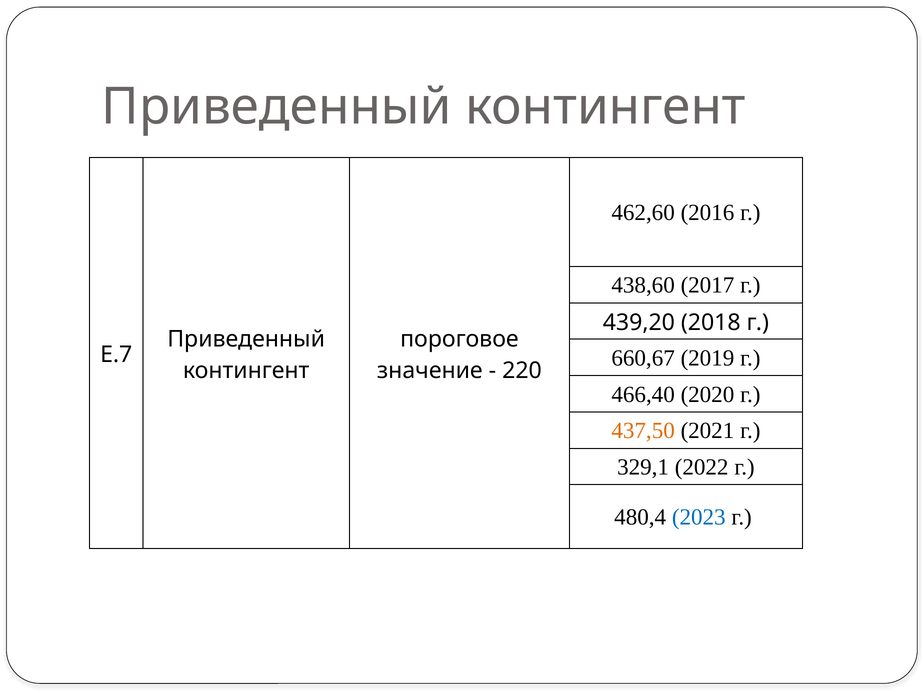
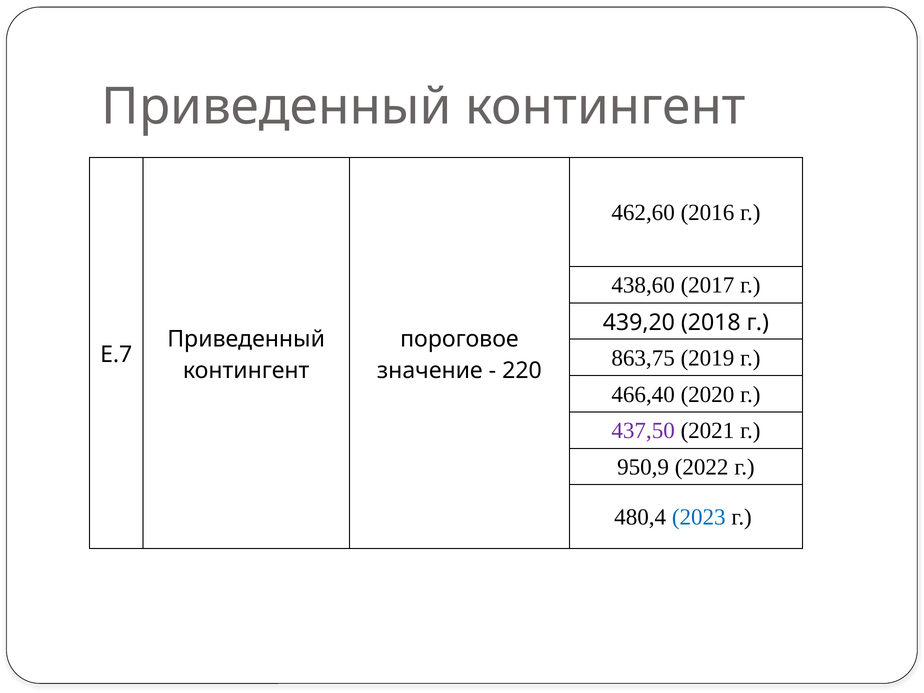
660,67: 660,67 -> 863,75
437,50 colour: orange -> purple
329,1: 329,1 -> 950,9
